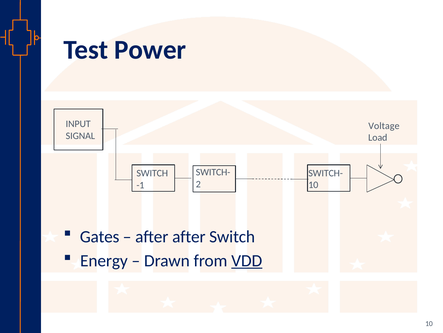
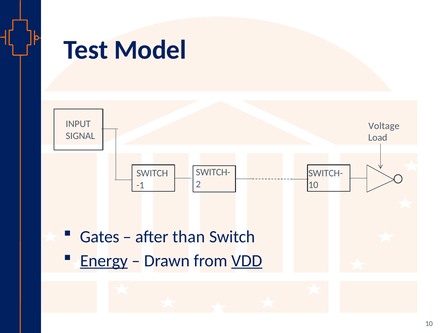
Power: Power -> Model
after after: after -> than
Energy underline: none -> present
